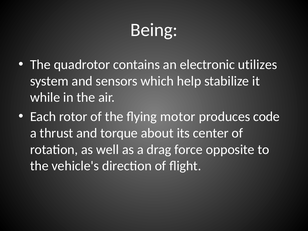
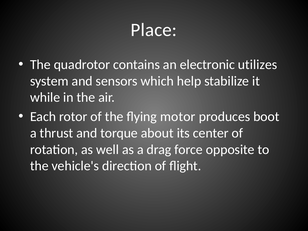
Being: Being -> Place
code: code -> boot
